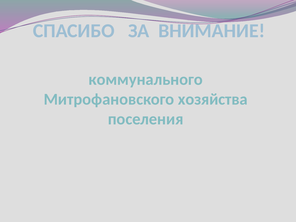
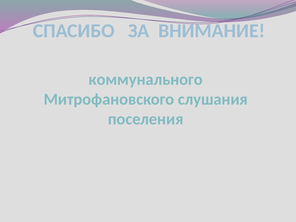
хозяйства: хозяйства -> слушания
